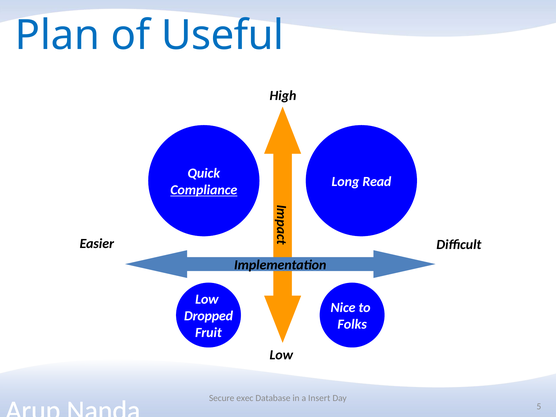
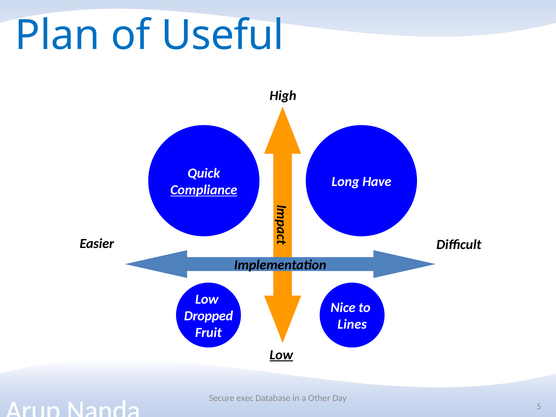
Read: Read -> Have
Folks: Folks -> Lines
Low at (281, 355) underline: none -> present
Insert: Insert -> Other
